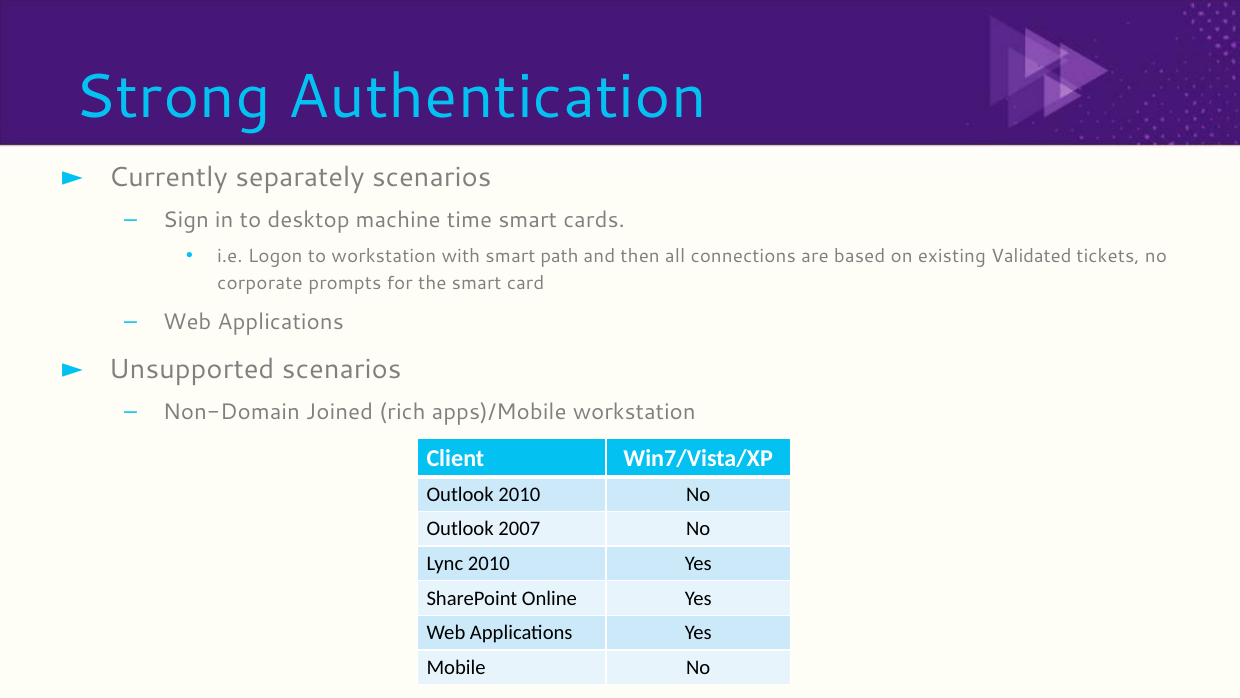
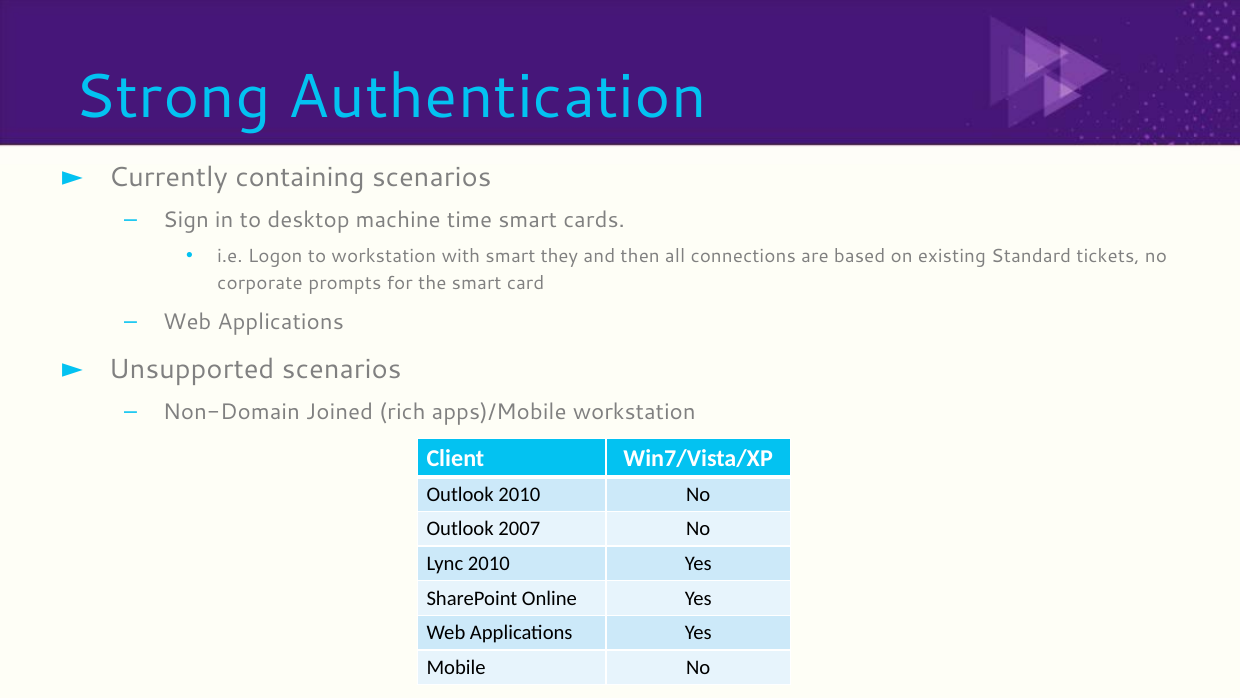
separately: separately -> containing
path: path -> they
Validated: Validated -> Standard
